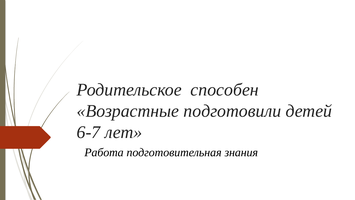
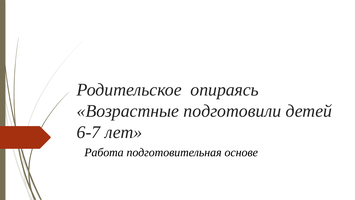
способен: способен -> опираясь
знания: знания -> основе
